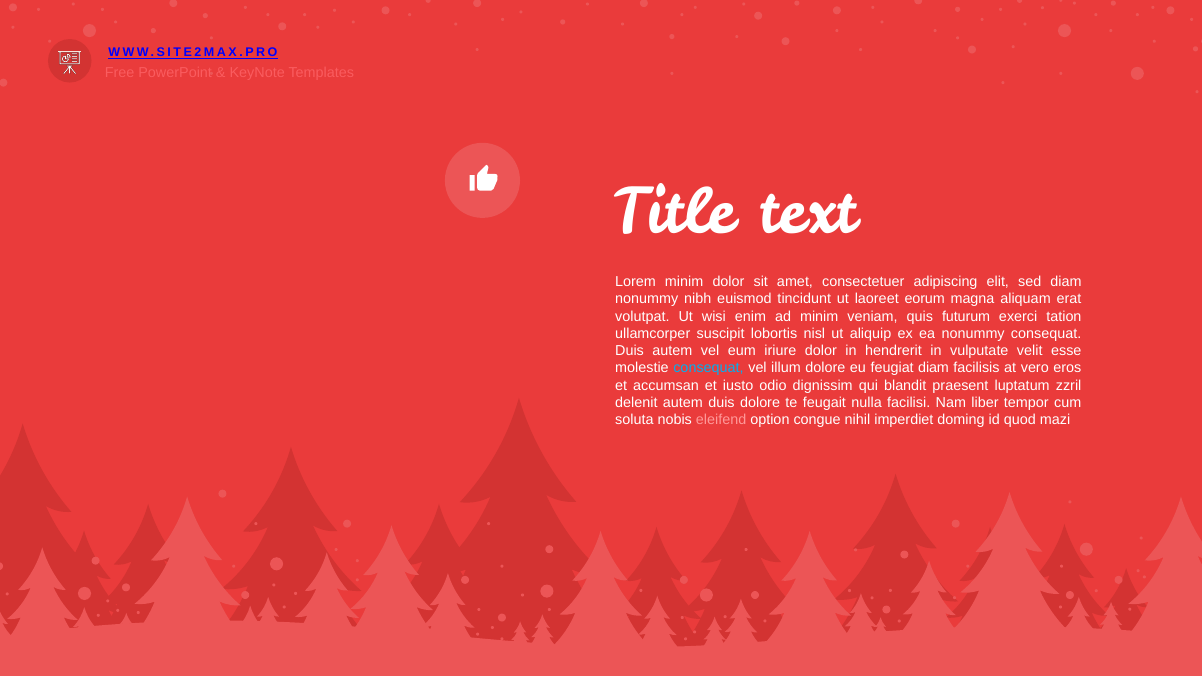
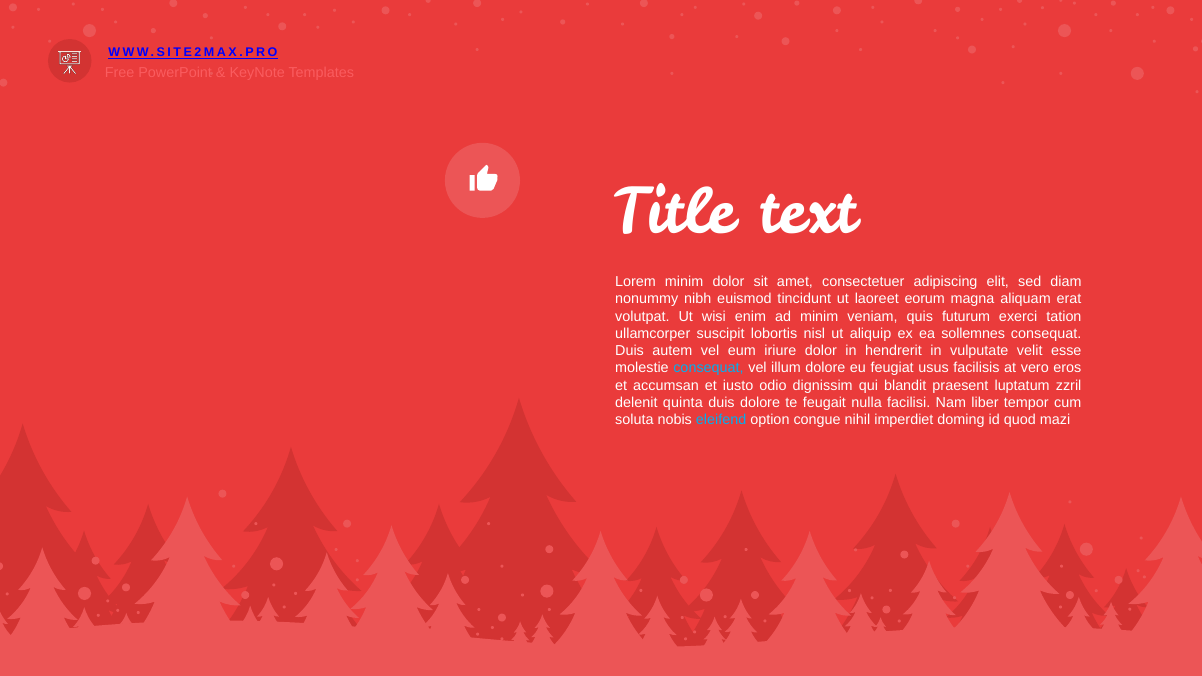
ea nonummy: nonummy -> sollemnes
feugiat diam: diam -> usus
delenit autem: autem -> quinta
eleifend colour: pink -> light blue
